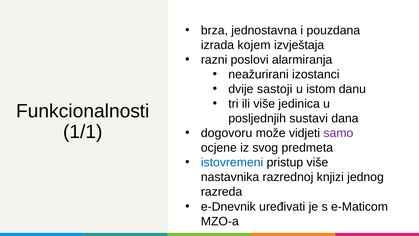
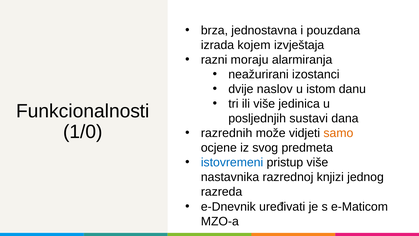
poslovi: poslovi -> moraju
sastoji: sastoji -> naslov
1/1: 1/1 -> 1/0
dogovoru: dogovoru -> razrednih
samo colour: purple -> orange
